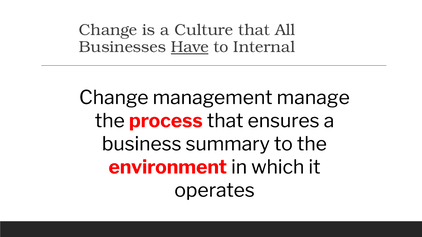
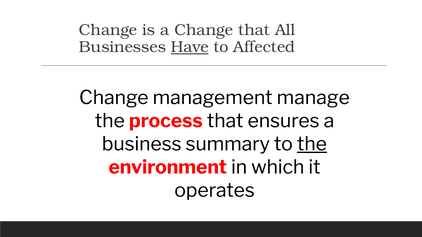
a Culture: Culture -> Change
Internal: Internal -> Affected
the at (312, 144) underline: none -> present
